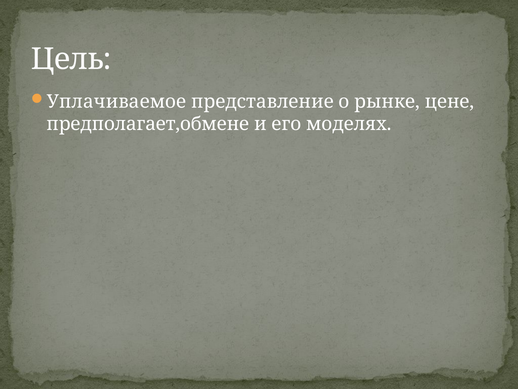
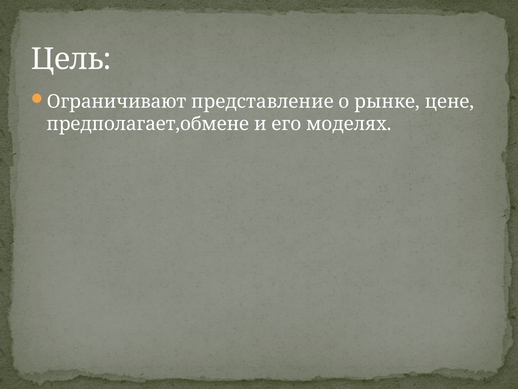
Уплачиваемое: Уплачиваемое -> Ограничивают
